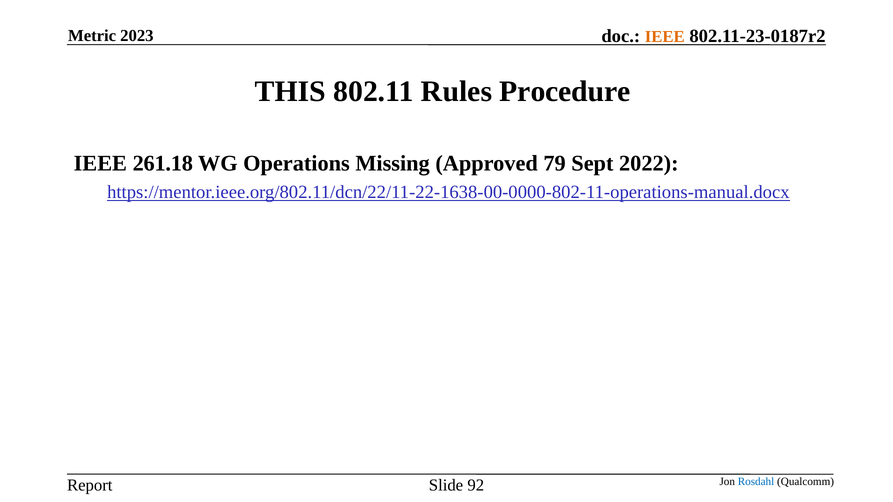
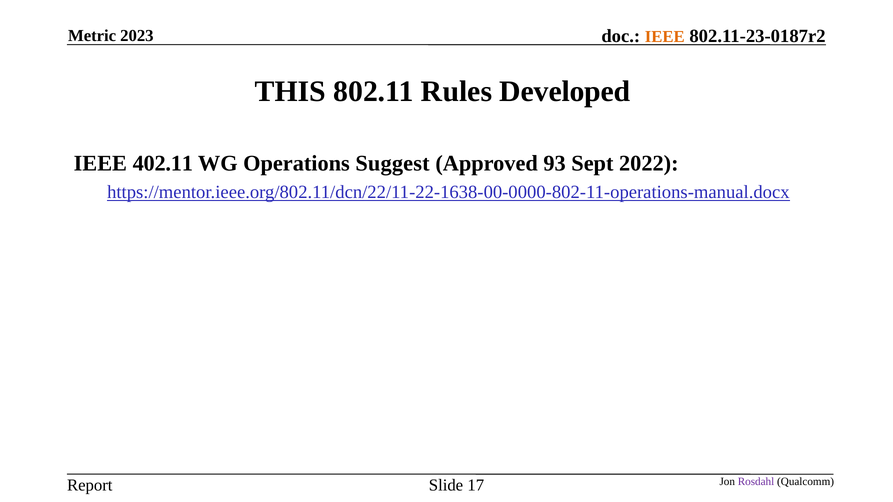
Procedure: Procedure -> Developed
261.18: 261.18 -> 402.11
Missing: Missing -> Suggest
79: 79 -> 93
92: 92 -> 17
Rosdahl colour: blue -> purple
